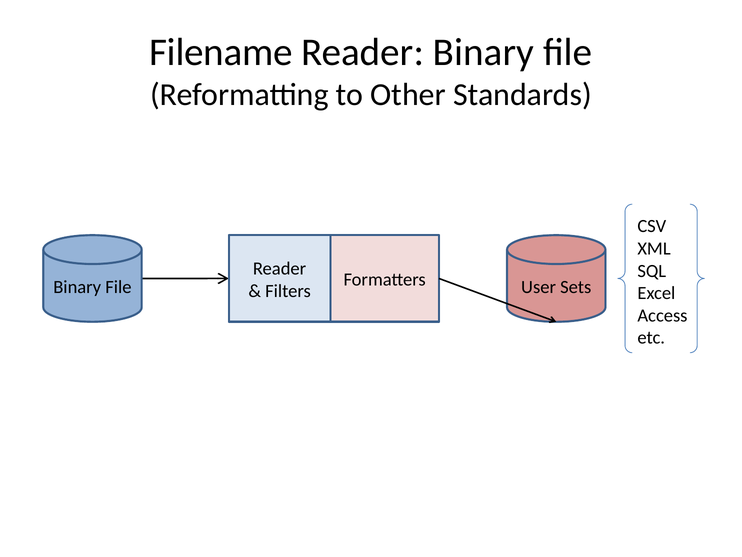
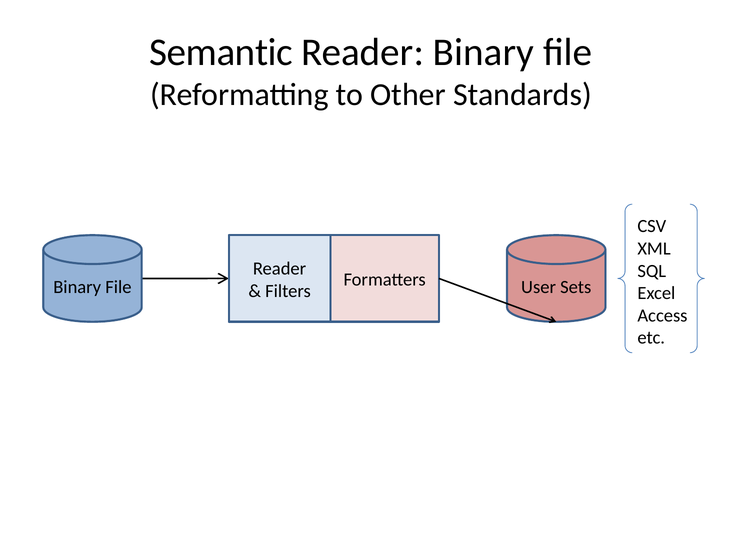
Filename: Filename -> Semantic
